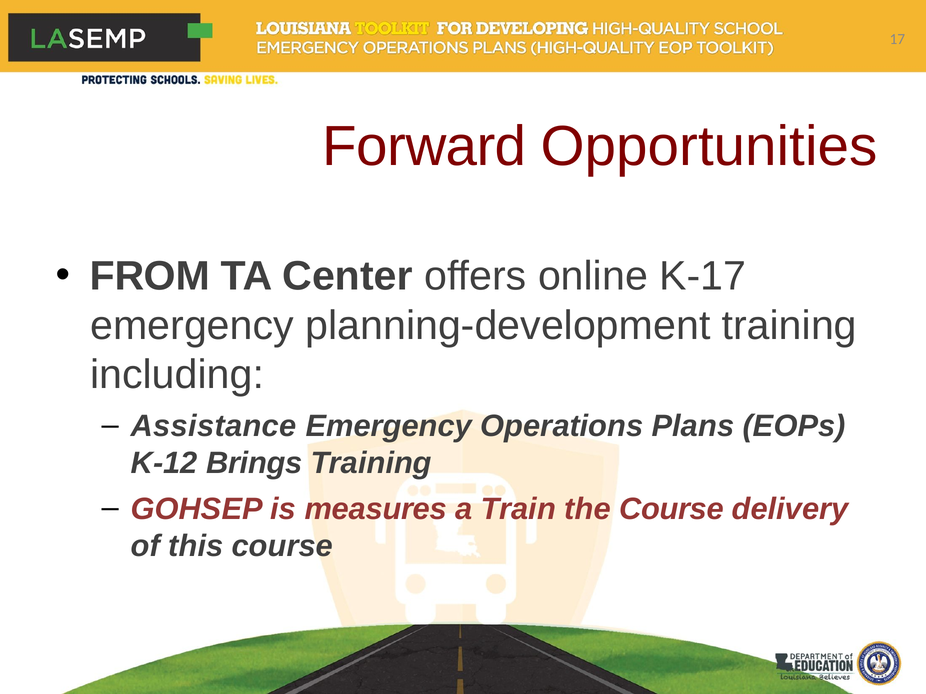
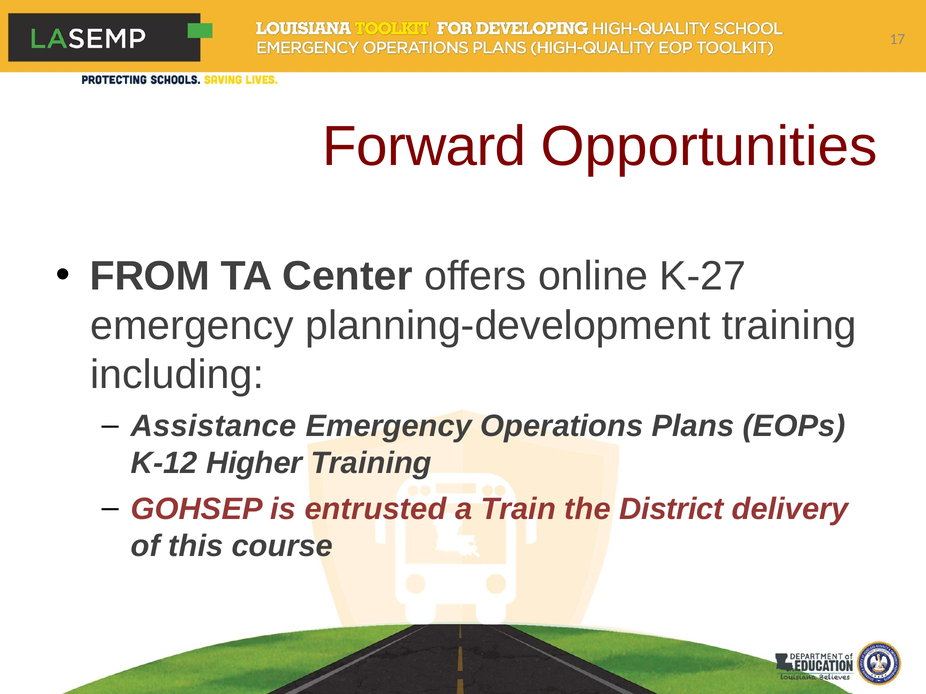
K-17: K-17 -> K-27
Brings: Brings -> Higher
measures: measures -> entrusted
the Course: Course -> District
